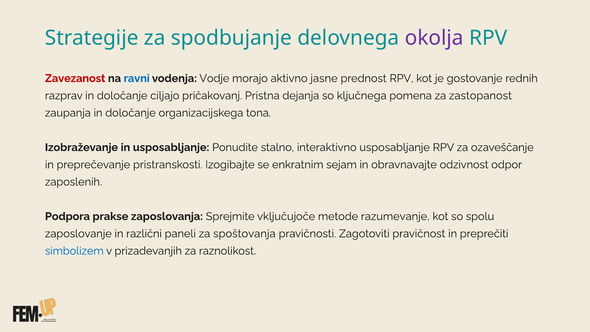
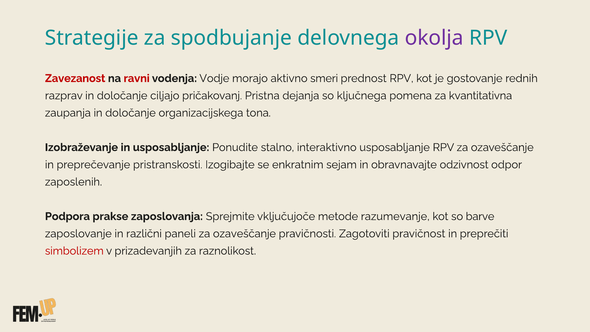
ravni colour: blue -> red
jasne: jasne -> smeri
zastopanost: zastopanost -> kvantitativna
spolu: spolu -> barve
paneli za spoštovanja: spoštovanja -> ozaveščanje
simbolizem colour: blue -> red
